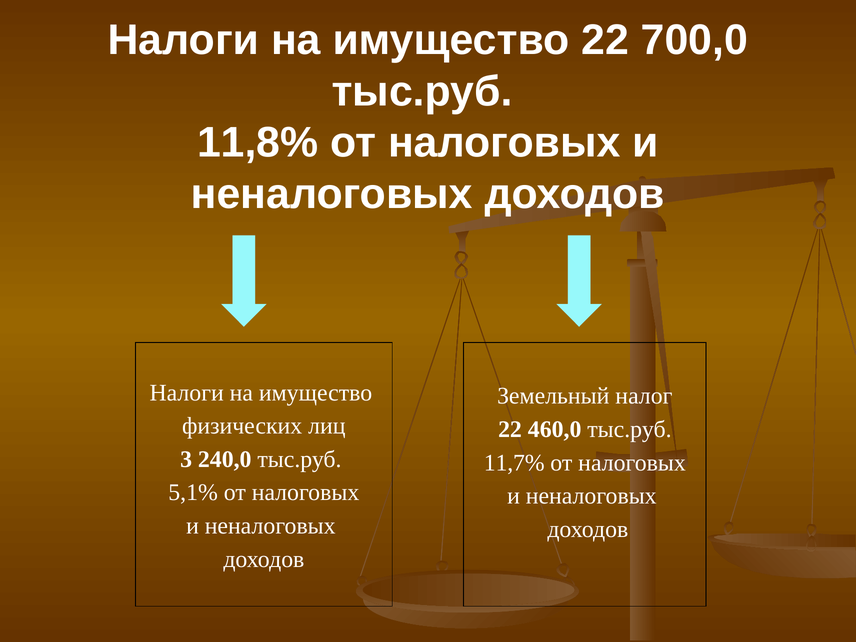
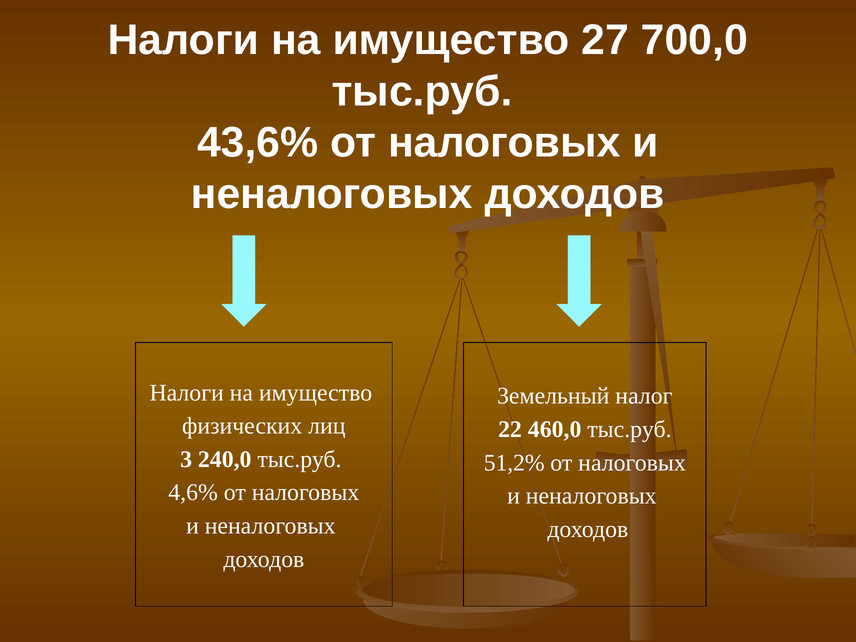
имущество 22: 22 -> 27
11,8%: 11,8% -> 43,6%
11,7%: 11,7% -> 51,2%
5,1%: 5,1% -> 4,6%
